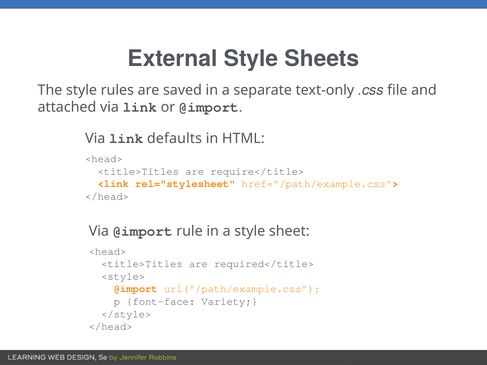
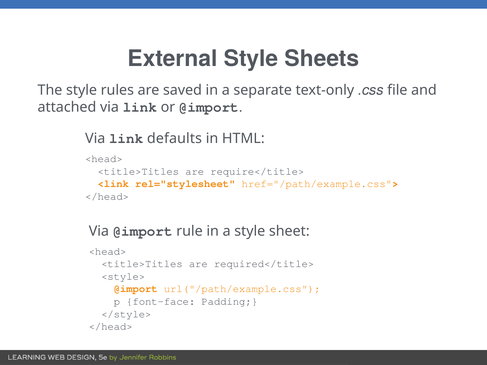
Variety: Variety -> Padding
